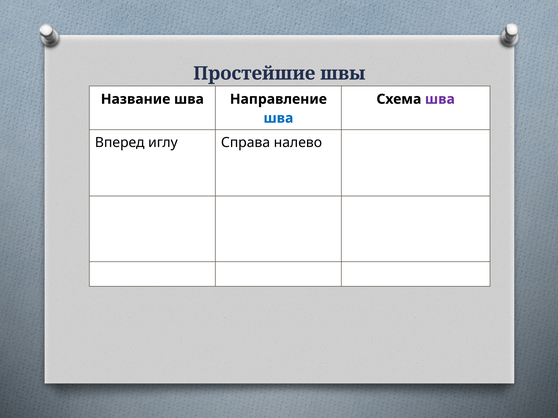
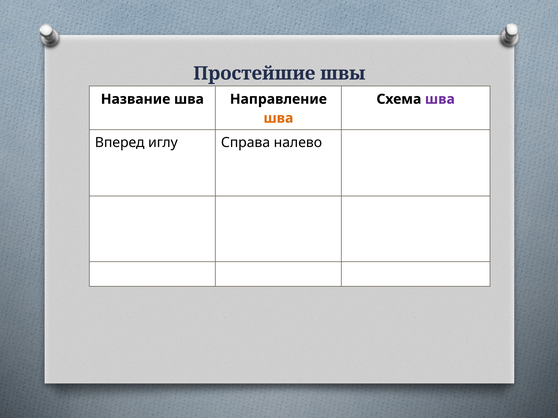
шва at (278, 118) colour: blue -> orange
